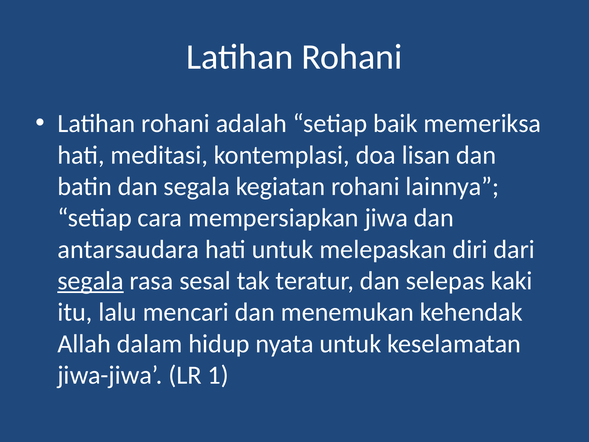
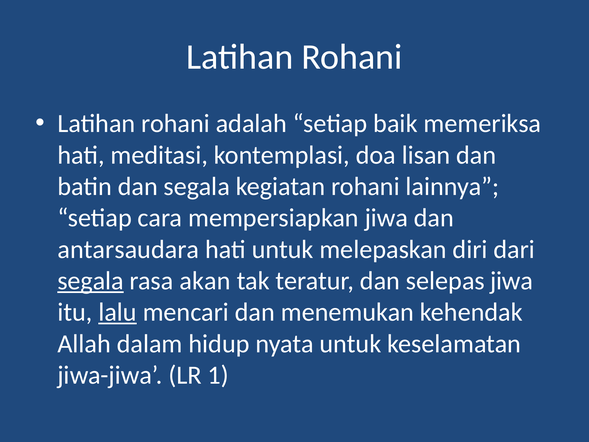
sesal: sesal -> akan
selepas kaki: kaki -> jiwa
lalu underline: none -> present
